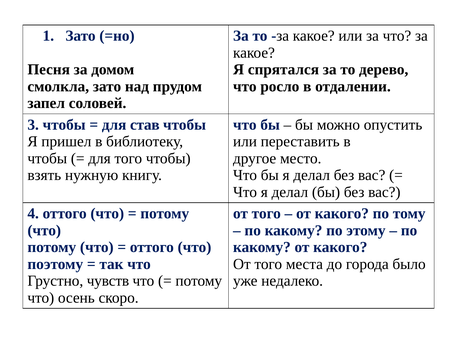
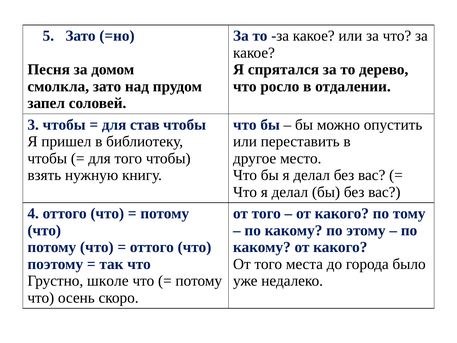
1: 1 -> 5
чувств: чувств -> школе
